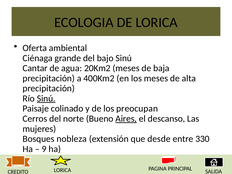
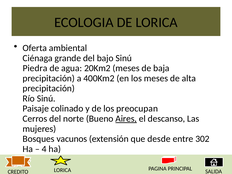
Cantar: Cantar -> Piedra
Sinú at (46, 98) underline: present -> none
nobleza: nobleza -> vacunos
330: 330 -> 302
9: 9 -> 4
